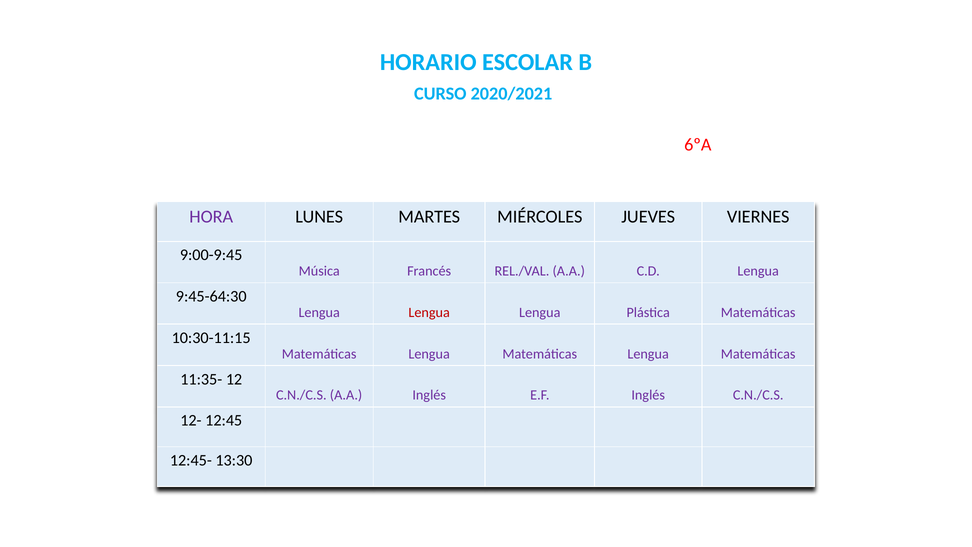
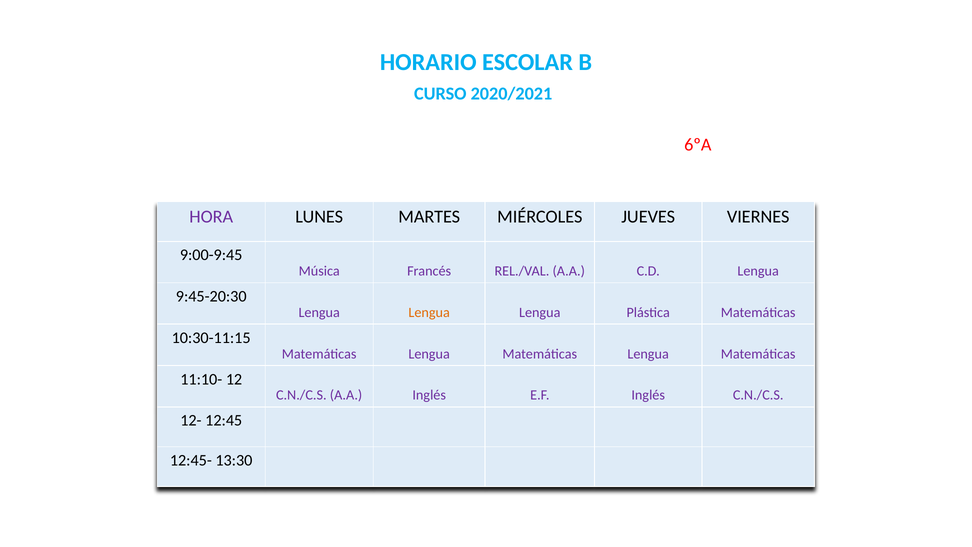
9:45-64:30: 9:45-64:30 -> 9:45-20:30
Lengua at (429, 312) colour: red -> orange
11:35-: 11:35- -> 11:10-
